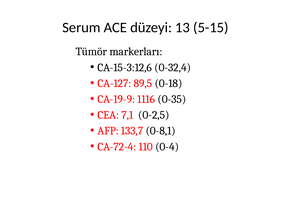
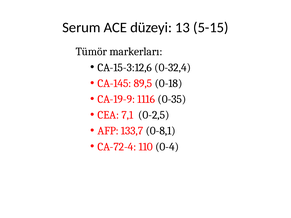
CA-127: CA-127 -> CA-145
